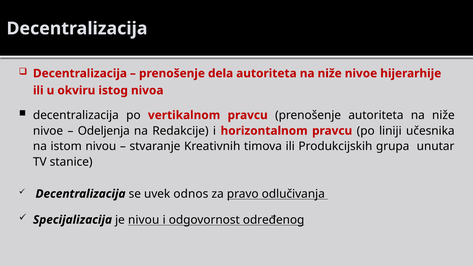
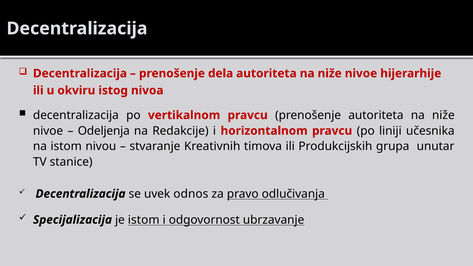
je nivou: nivou -> istom
određenog: određenog -> ubrzavanje
